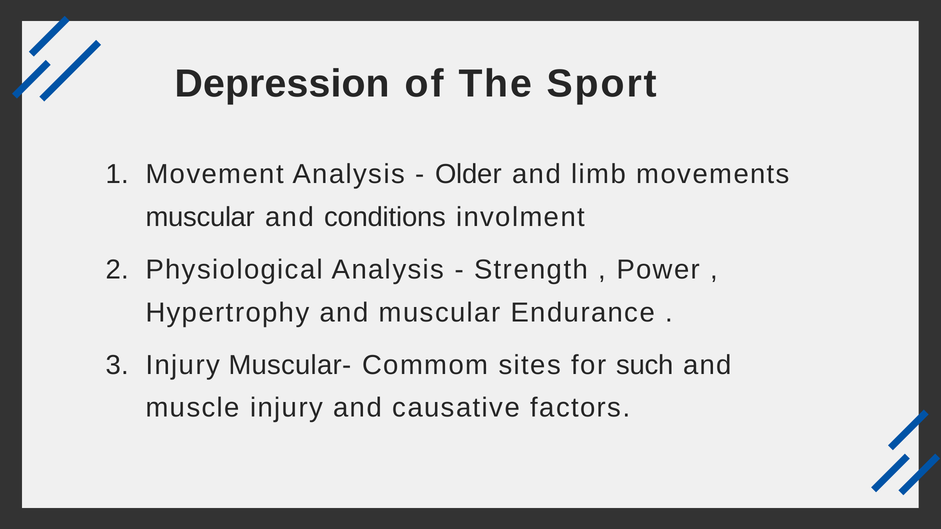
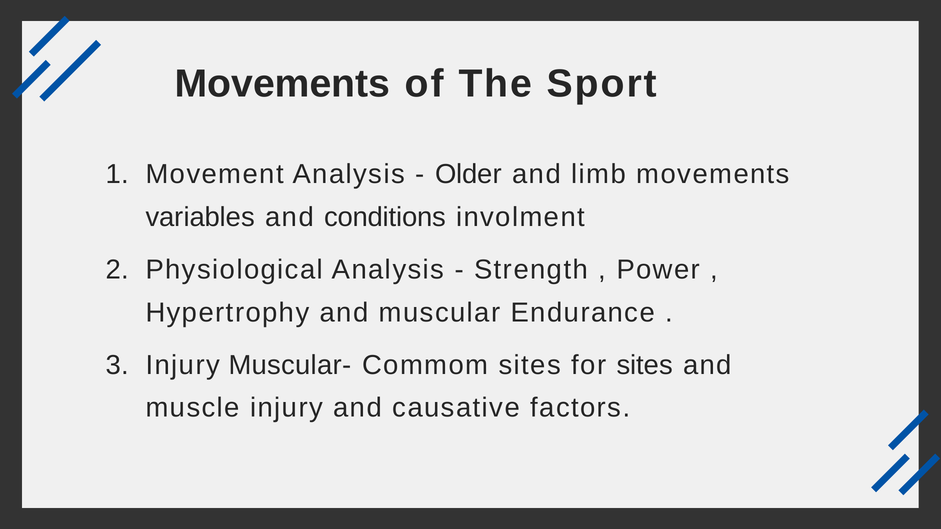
Depression at (282, 84): Depression -> Movements
muscular at (200, 217): muscular -> variables
for such: such -> sites
